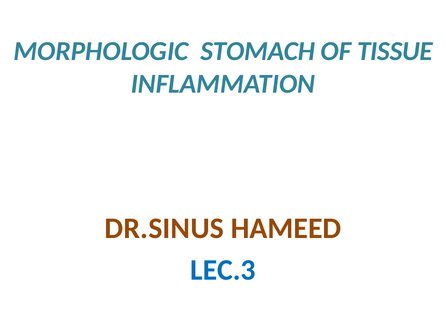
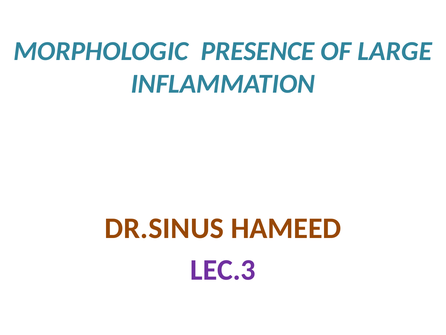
STOMACH: STOMACH -> PRESENCE
TISSUE: TISSUE -> LARGE
LEC.3 colour: blue -> purple
